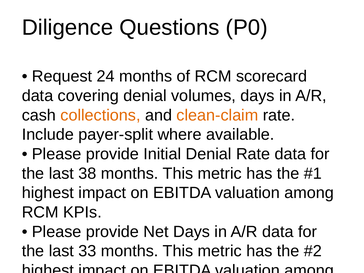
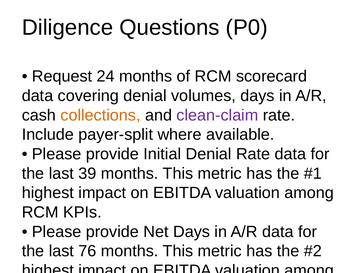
clean-claim colour: orange -> purple
38: 38 -> 39
33: 33 -> 76
